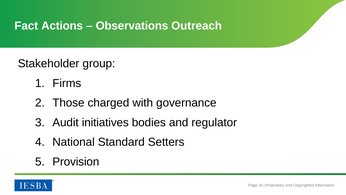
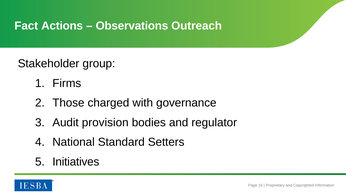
initiatives: initiatives -> provision
Provision: Provision -> Initiatives
